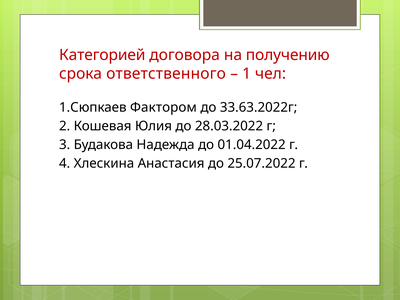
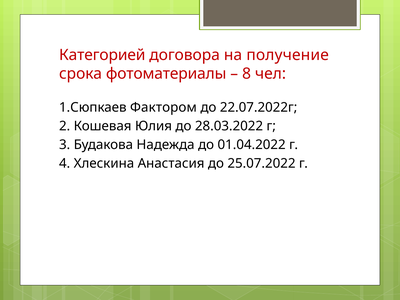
получению: получению -> получение
ответственного: ответственного -> фотоматериалы
1: 1 -> 8
33.63.2022г: 33.63.2022г -> 22.07.2022г
